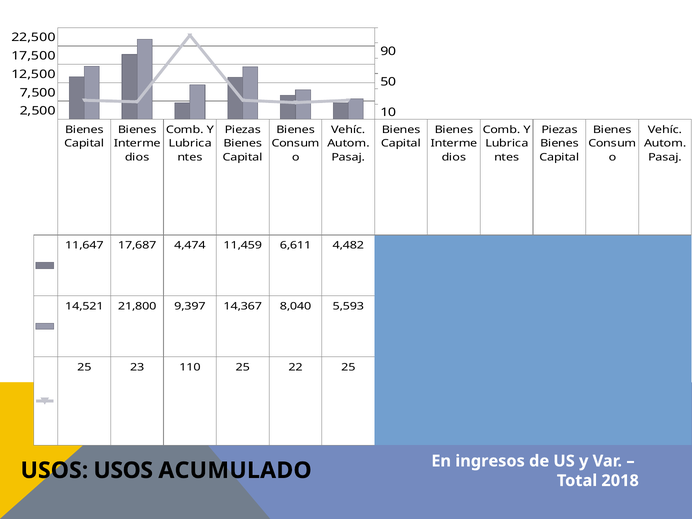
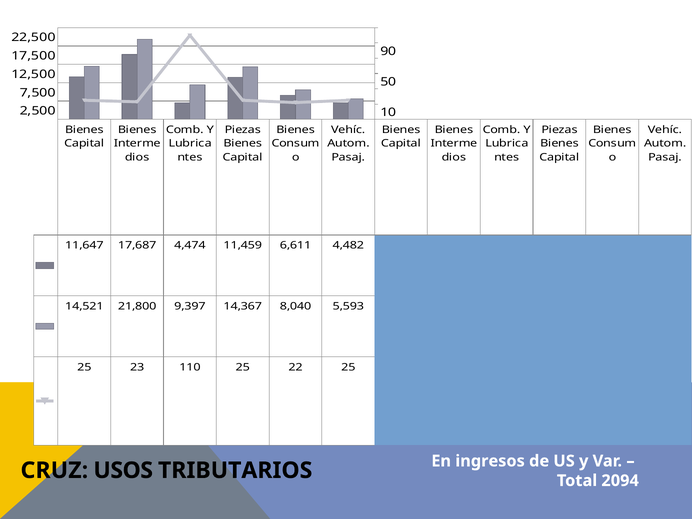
USOS at (54, 470): USOS -> CRUZ
ACUMULADO: ACUMULADO -> TRIBUTARIOS
2018: 2018 -> 2094
